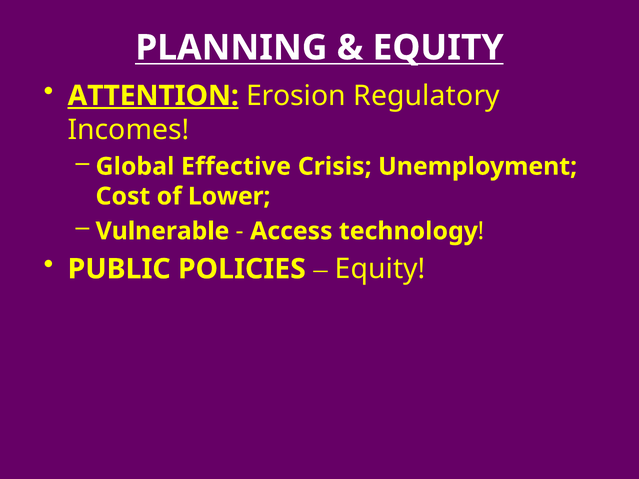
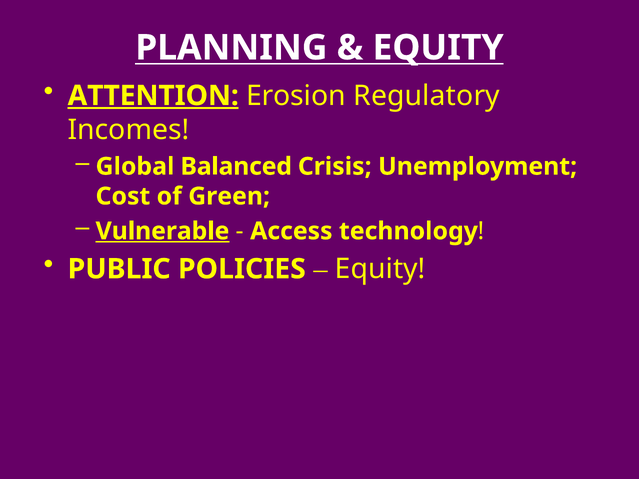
Effective: Effective -> Balanced
Lower: Lower -> Green
Vulnerable underline: none -> present
